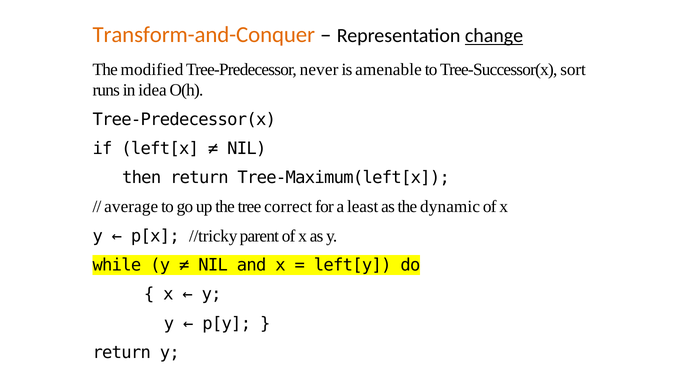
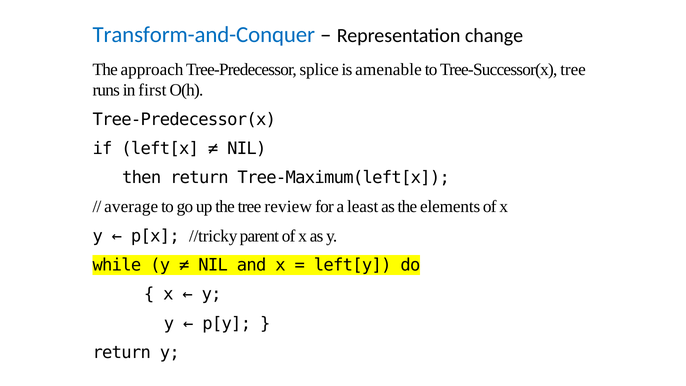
Transform-and-Conquer colour: orange -> blue
change underline: present -> none
modified: modified -> approach
never: never -> splice
Tree-Successor(x sort: sort -> tree
idea: idea -> first
correct: correct -> review
dynamic: dynamic -> elements
